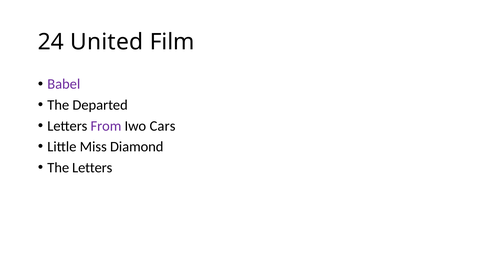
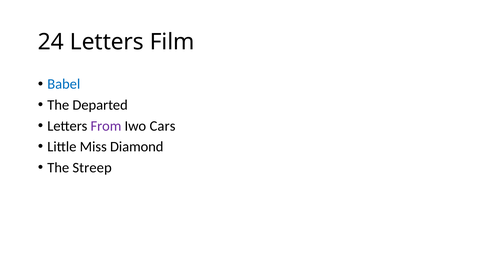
24 United: United -> Letters
Babel colour: purple -> blue
The Letters: Letters -> Streep
